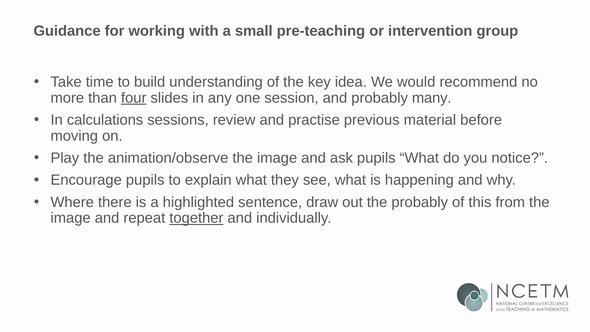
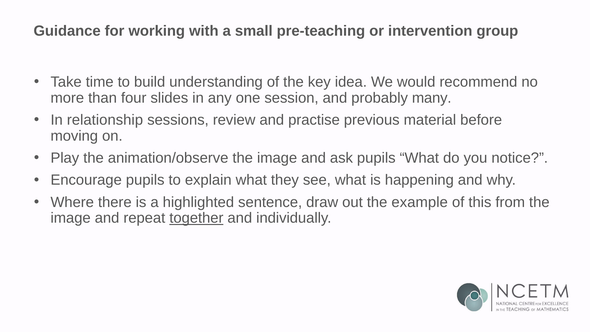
four underline: present -> none
calculations: calculations -> relationship
the probably: probably -> example
